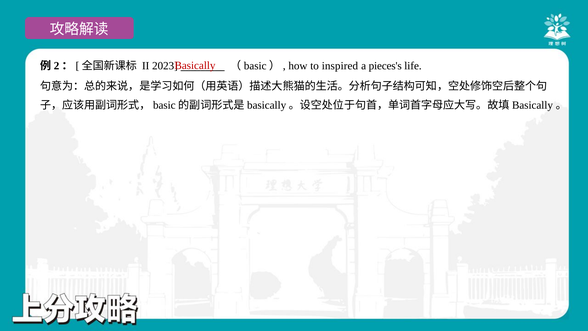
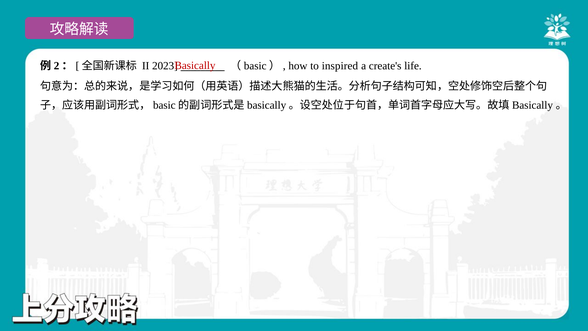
pieces's: pieces's -> create's
